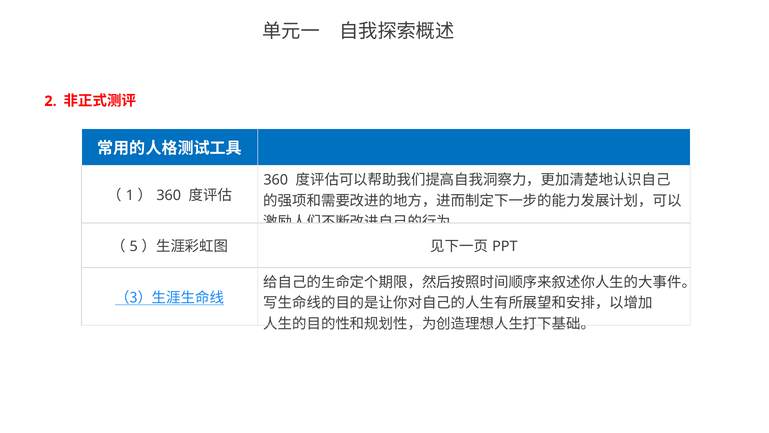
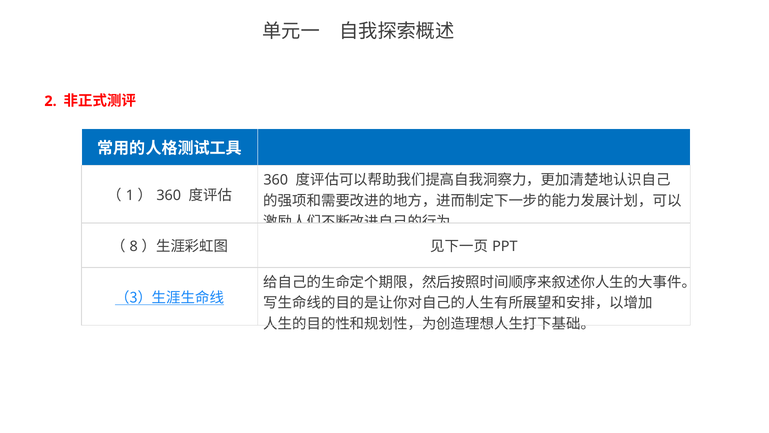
5: 5 -> 8
